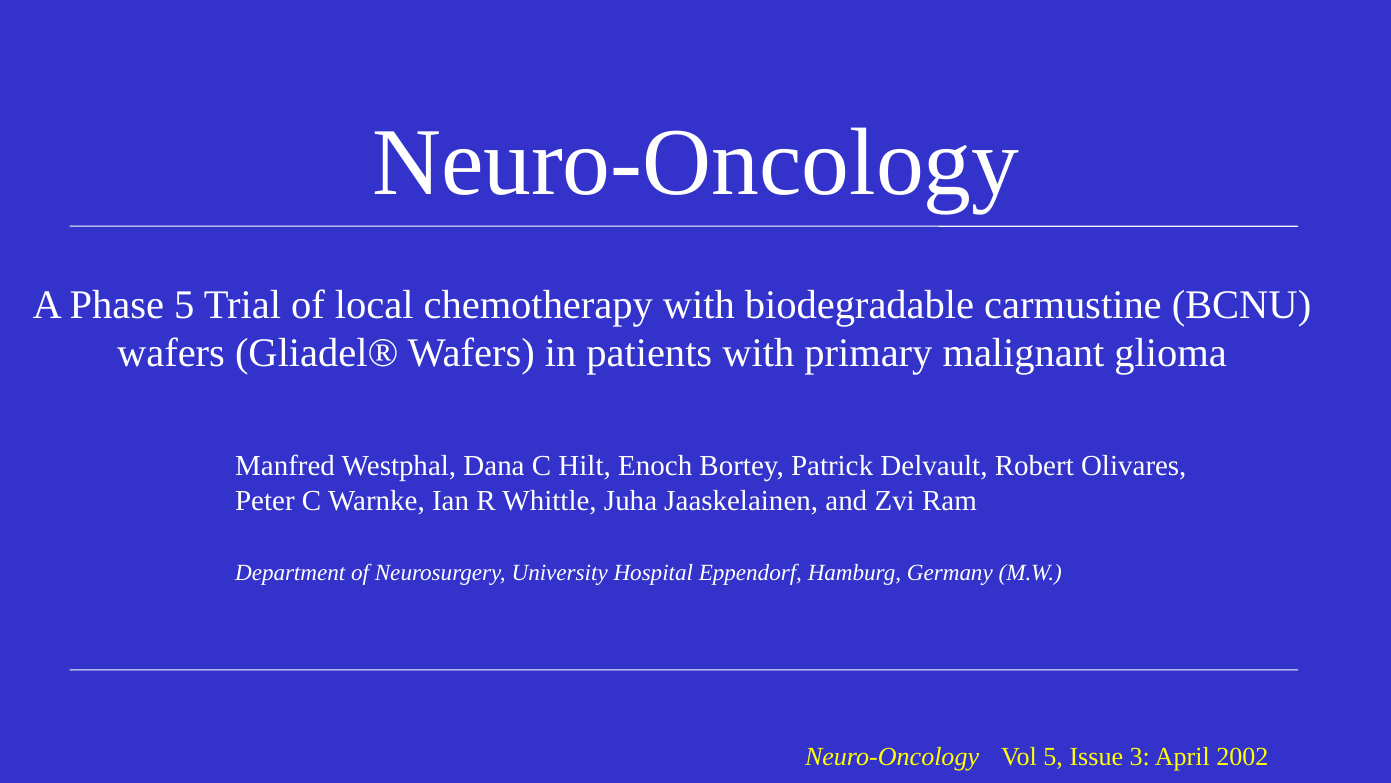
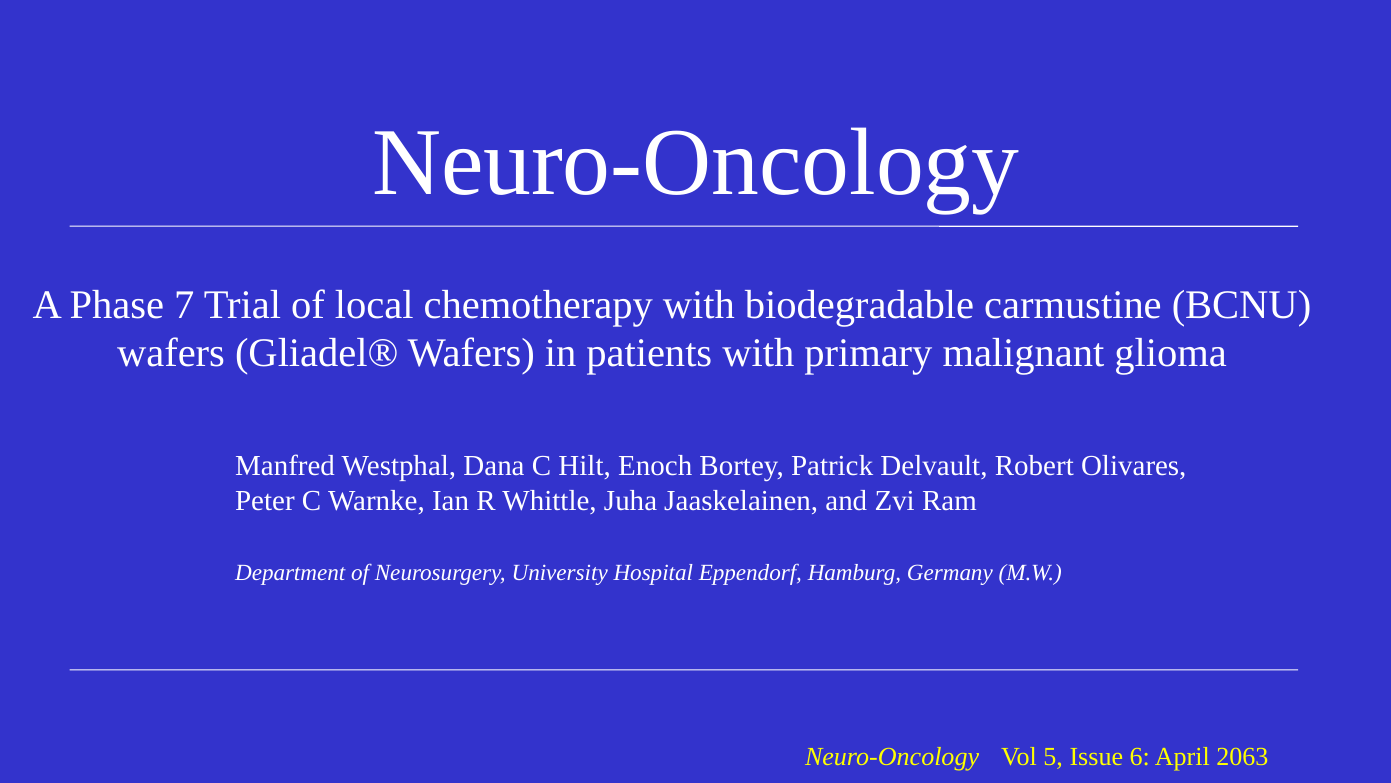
Phase 5: 5 -> 7
3: 3 -> 6
2002: 2002 -> 2063
